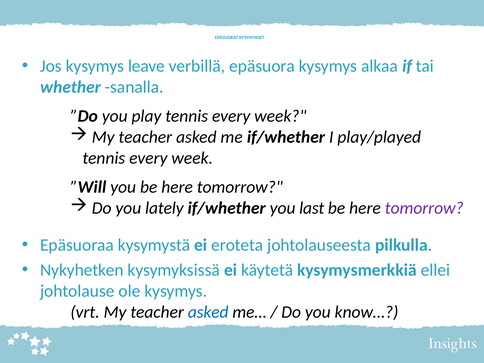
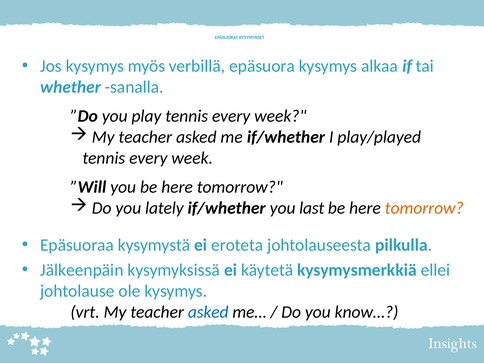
leave: leave -> myös
tomorrow at (424, 208) colour: purple -> orange
Nykyhetken: Nykyhetken -> Jälkeenpäin
